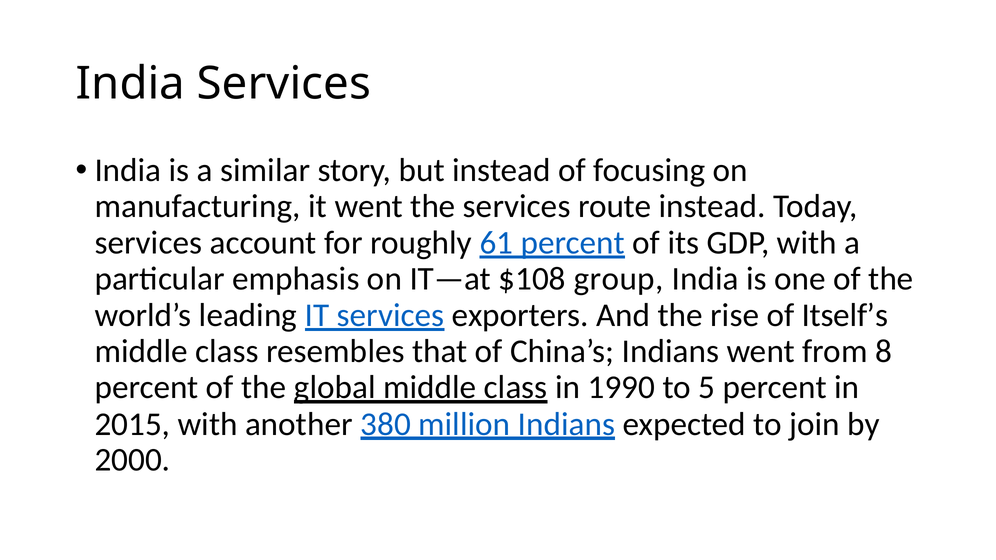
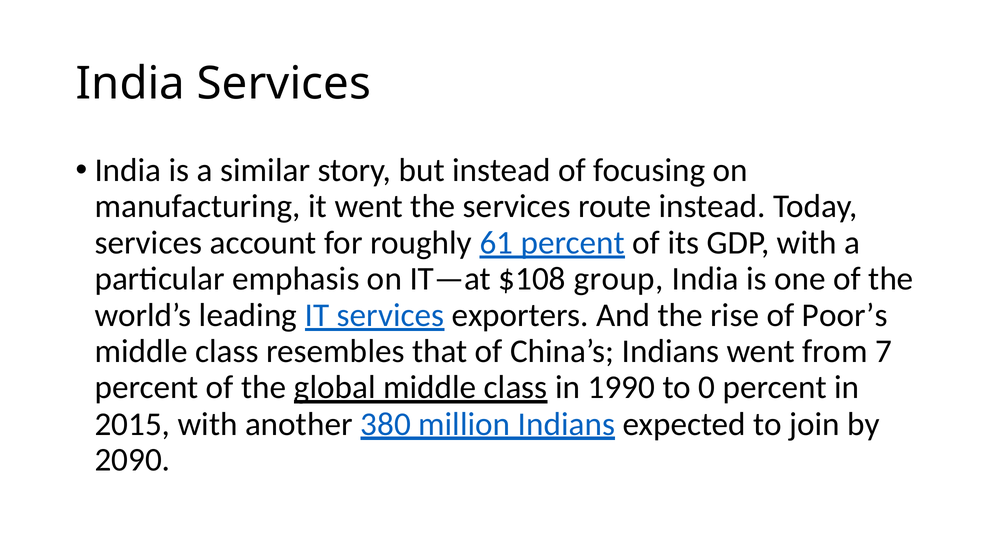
Itself’s: Itself’s -> Poor’s
8: 8 -> 7
5: 5 -> 0
2000: 2000 -> 2090
